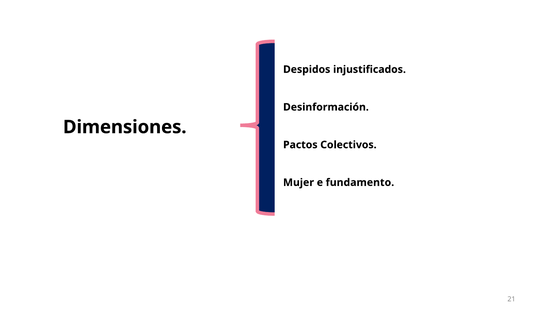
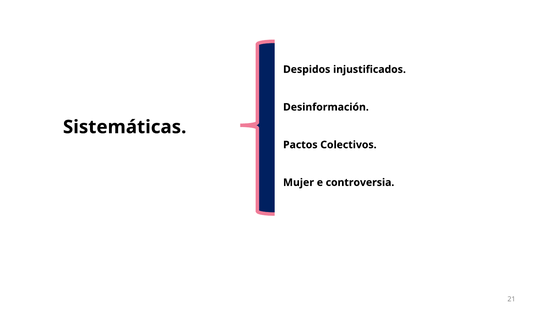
Dimensiones: Dimensiones -> Sistemáticas
fundamento: fundamento -> controversia
